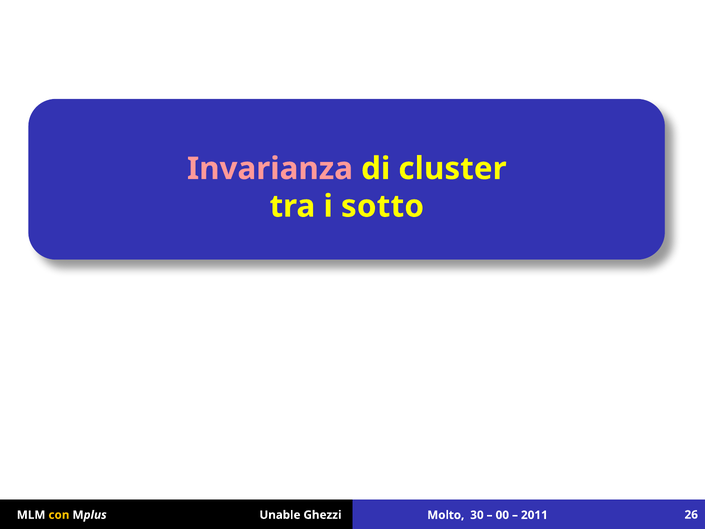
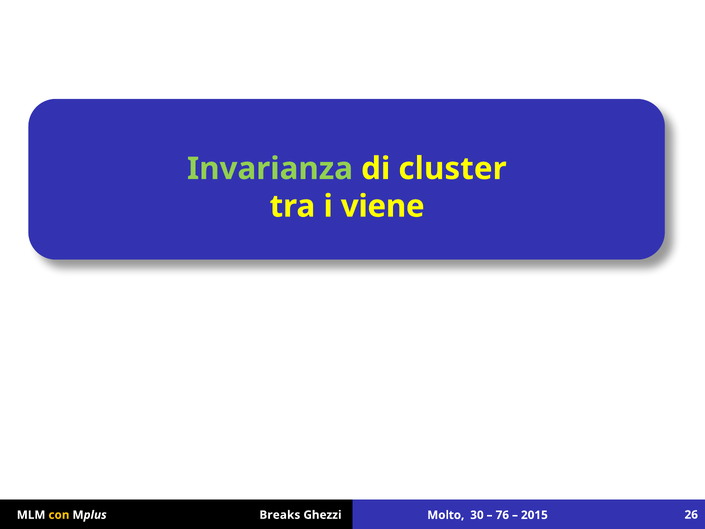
Invarianza colour: pink -> light green
sotto: sotto -> viene
Unable: Unable -> Breaks
00: 00 -> 76
2011: 2011 -> 2015
